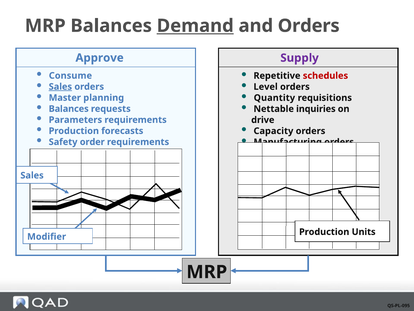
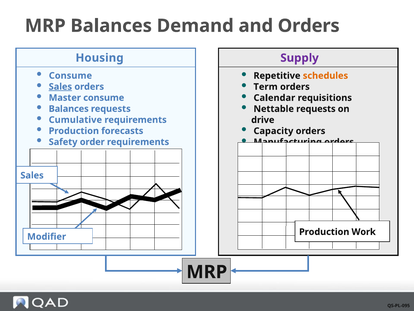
Demand underline: present -> none
Approve: Approve -> Housing
schedules colour: red -> orange
Level: Level -> Term
Master planning: planning -> consume
Quantity: Quantity -> Calendar
Nettable inquiries: inquiries -> requests
Parameters: Parameters -> Cumulative
Units: Units -> Work
